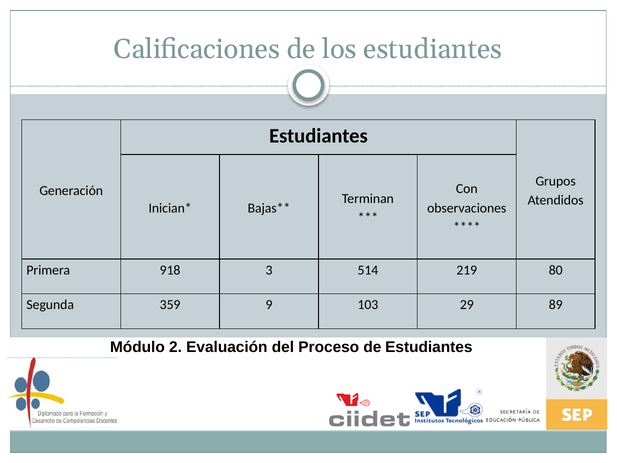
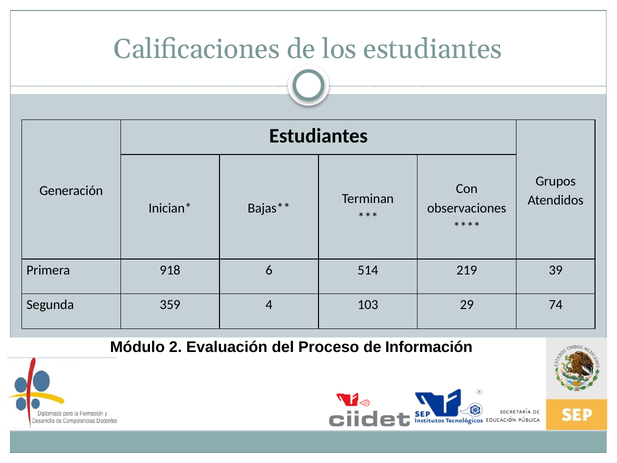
3: 3 -> 6
80: 80 -> 39
9: 9 -> 4
89: 89 -> 74
de Estudiantes: Estudiantes -> Información
